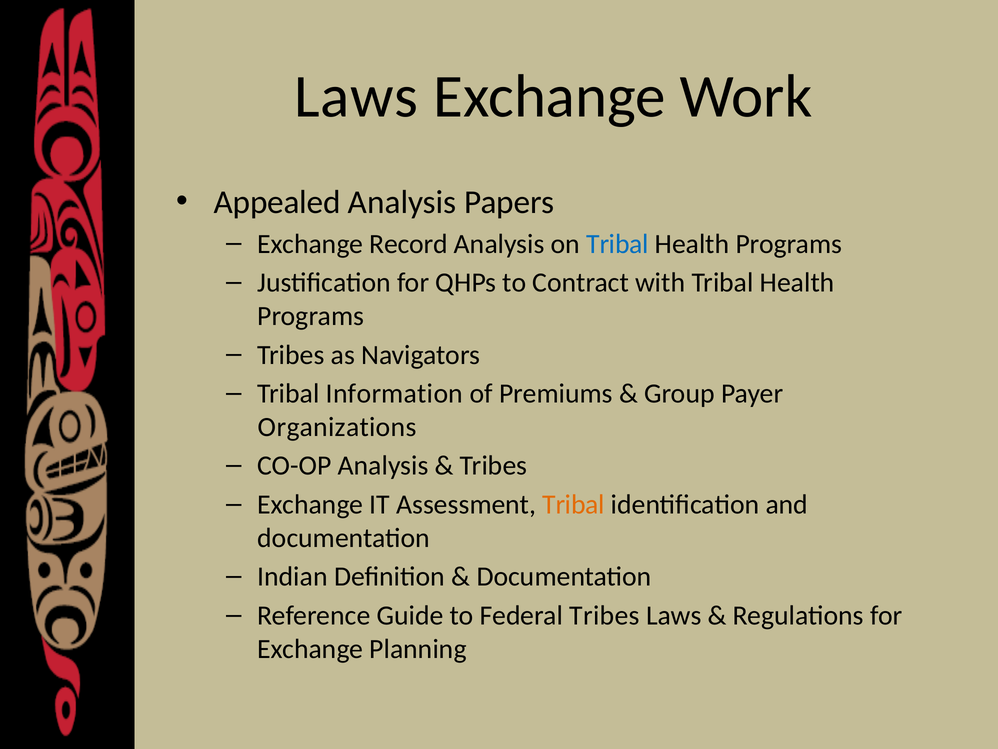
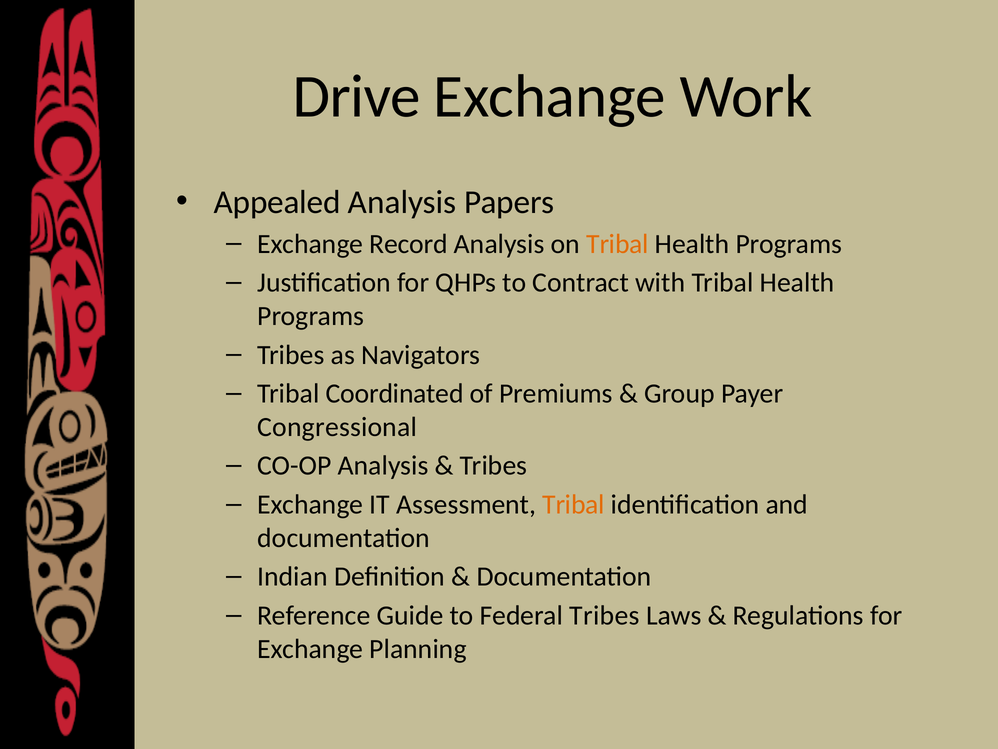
Laws at (356, 97): Laws -> Drive
Tribal at (618, 244) colour: blue -> orange
Information: Information -> Coordinated
Organizations: Organizations -> Congressional
